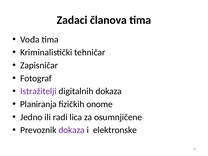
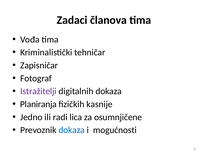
onome: onome -> kasnije
dokaza at (72, 130) colour: purple -> blue
elektronske: elektronske -> mogućnosti
